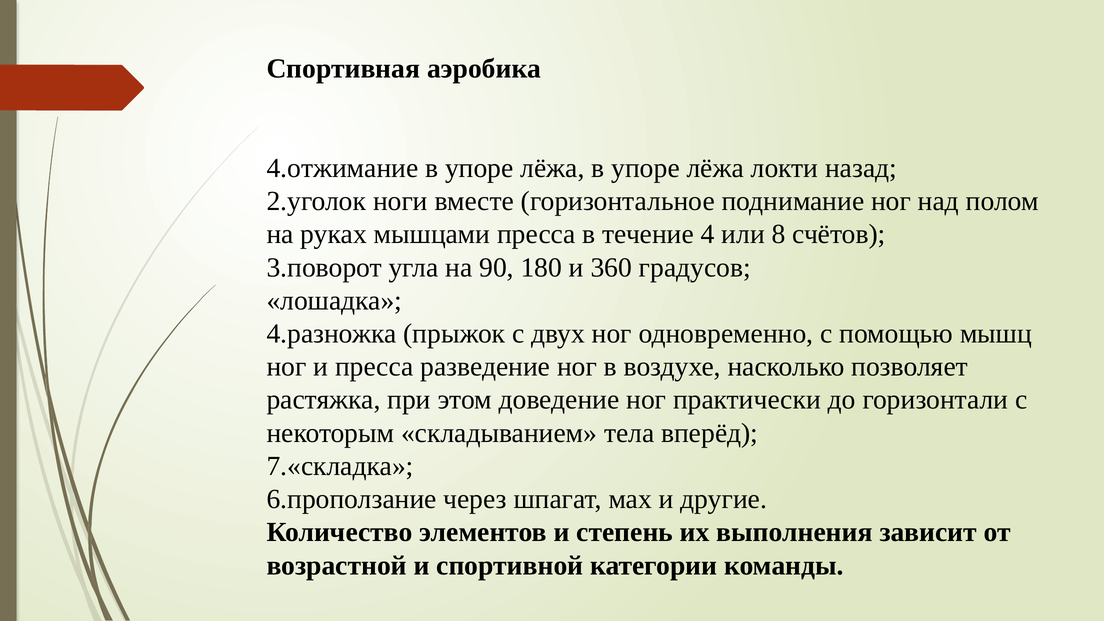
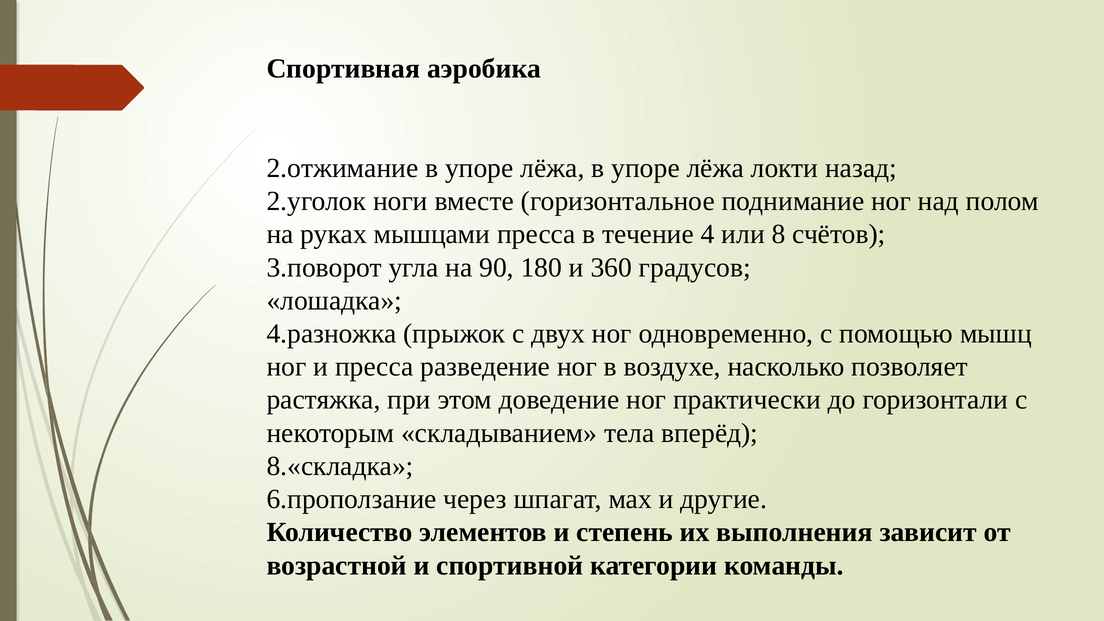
4.отжимание: 4.отжимание -> 2.отжимание
7.«складка: 7.«складка -> 8.«складка
